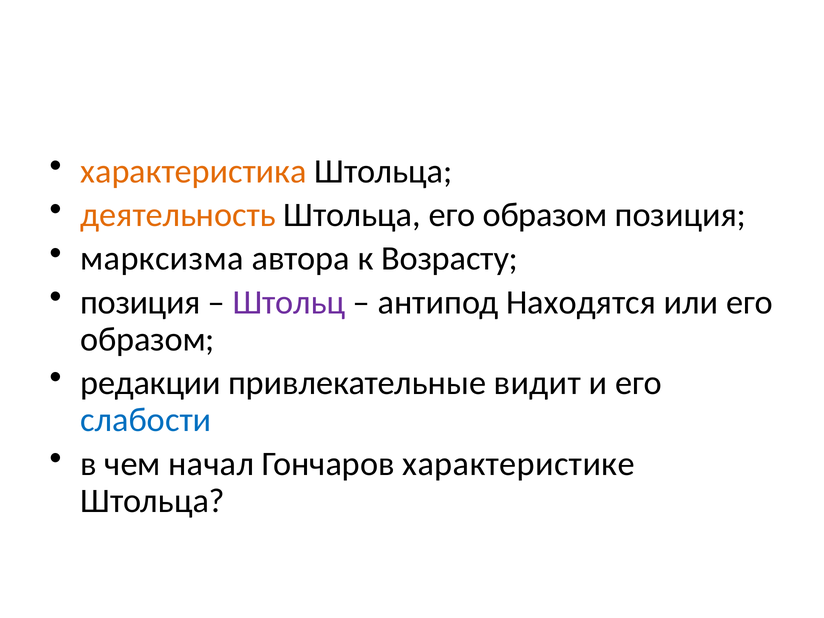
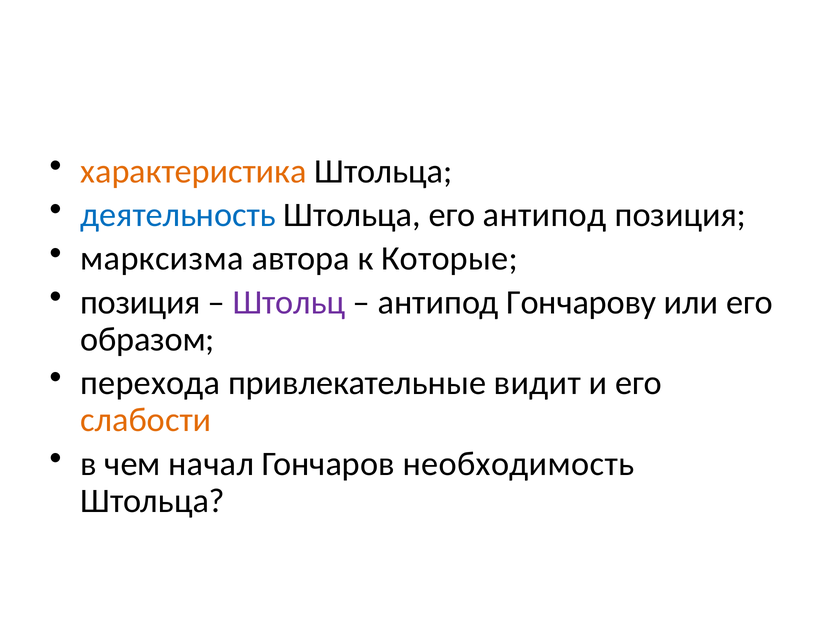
деятельность colour: orange -> blue
Штольца его образом: образом -> антипод
Возрасту: Возрасту -> Которые
Находятся: Находятся -> Гончарову
редакции: редакции -> перехода
слабости colour: blue -> orange
характеристике: характеристике -> необходимость
